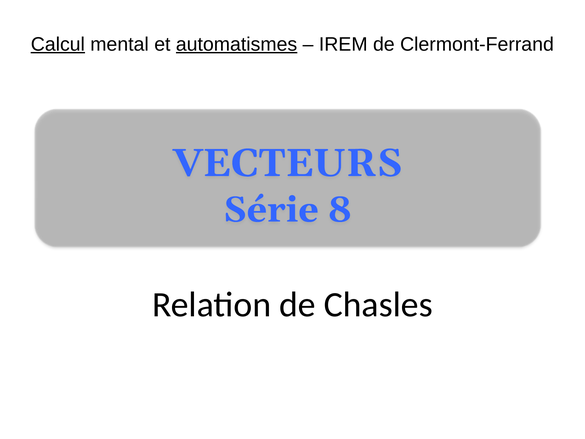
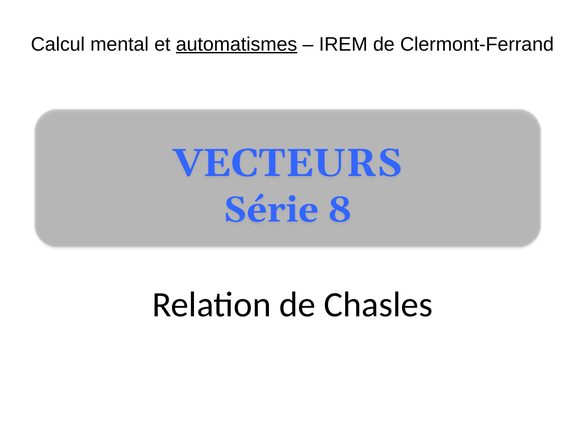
Calcul underline: present -> none
